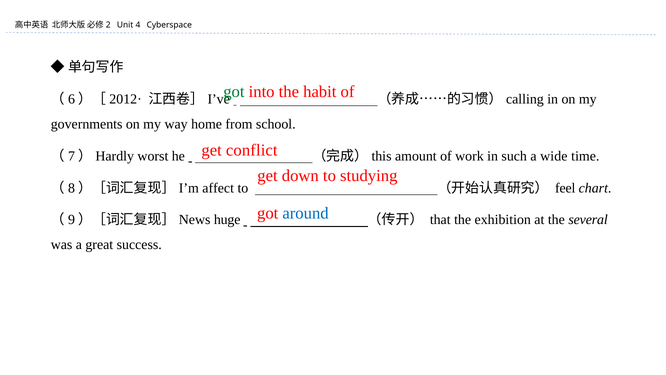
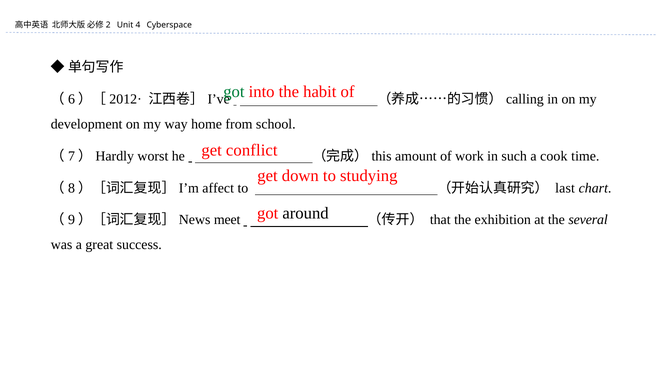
governments: governments -> development
wide: wide -> cook
feel: feel -> last
around colour: blue -> black
huge: huge -> meet
